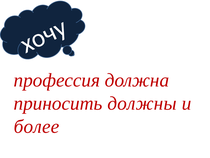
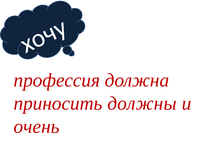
более: более -> очень
